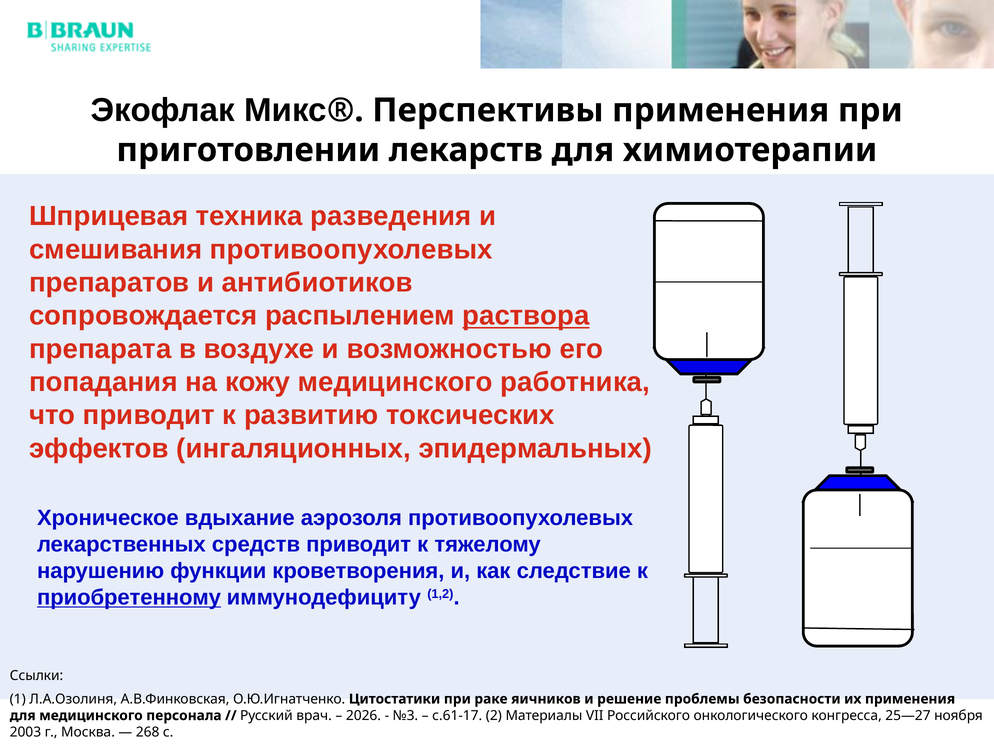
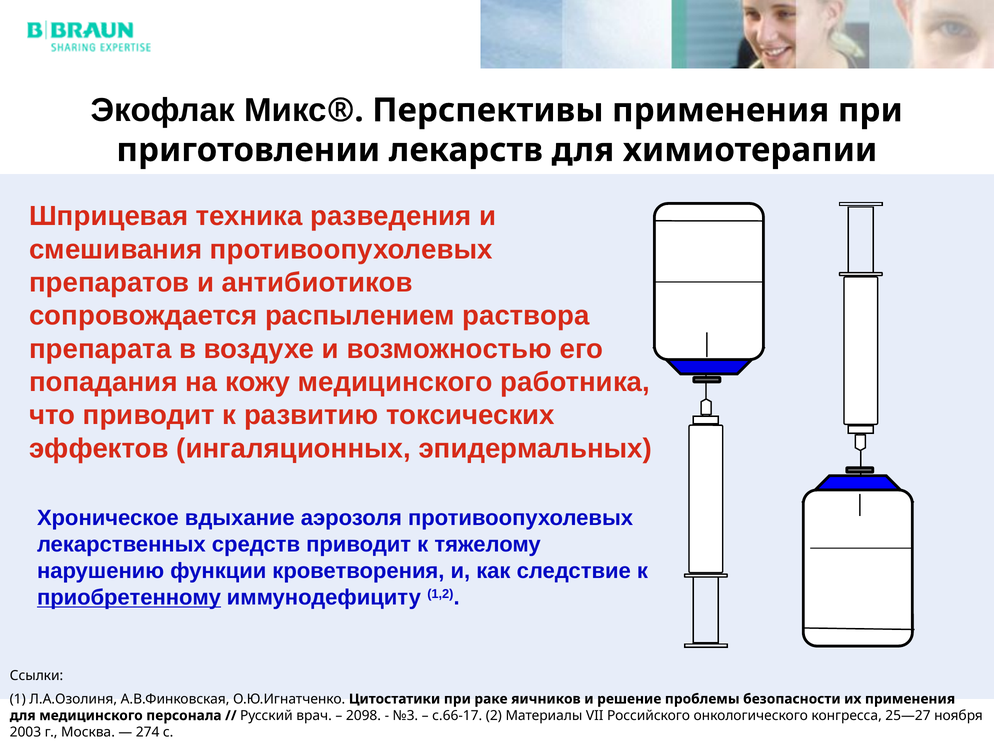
раствора underline: present -> none
2026: 2026 -> 2098
с.61-17: с.61-17 -> с.66-17
268: 268 -> 274
